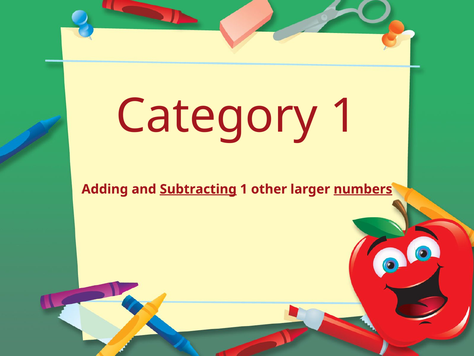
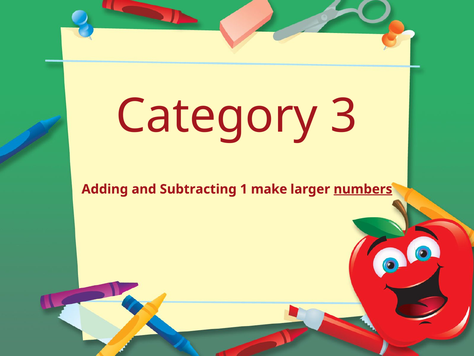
Category 1: 1 -> 3
Subtracting underline: present -> none
other: other -> make
